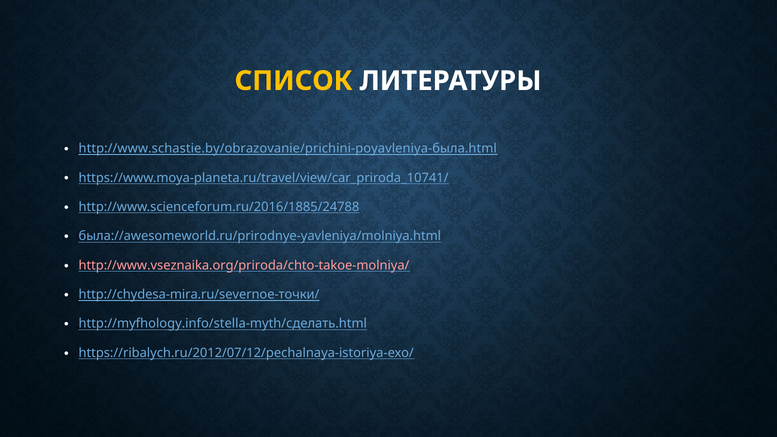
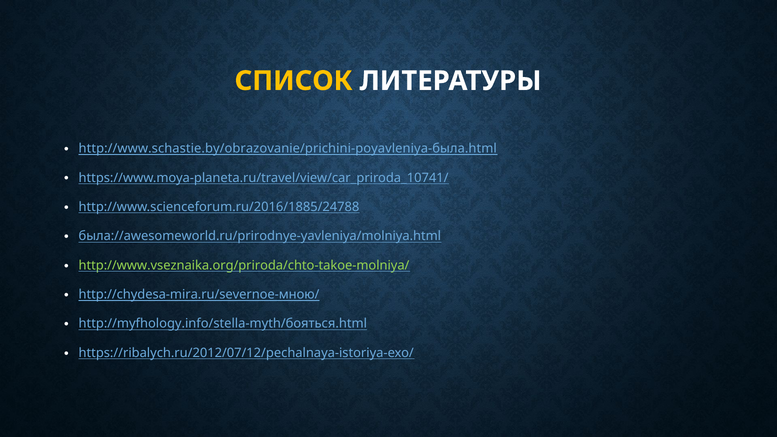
http://www.vseznaika.org/priroda/chto-takoe-molniya/ colour: pink -> light green
http://chydesa-mira.ru/severnoe-точки/: http://chydesa-mira.ru/severnoe-точки/ -> http://chydesa-mira.ru/severnoe-мною/
http://myfhology.info/stella-myth/сделать.html: http://myfhology.info/stella-myth/сделать.html -> http://myfhology.info/stella-myth/бояться.html
